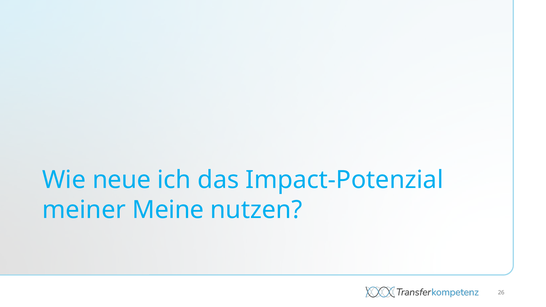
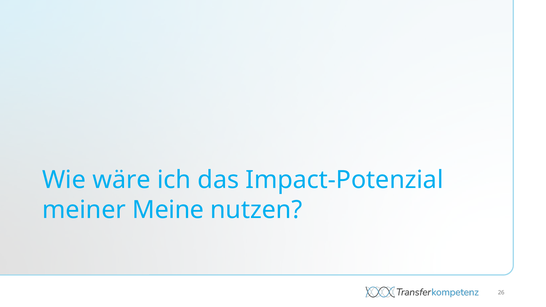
neue: neue -> wäre
